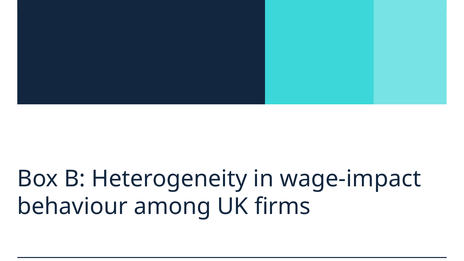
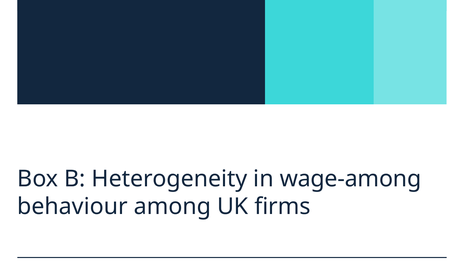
wage-impact: wage-impact -> wage-among
